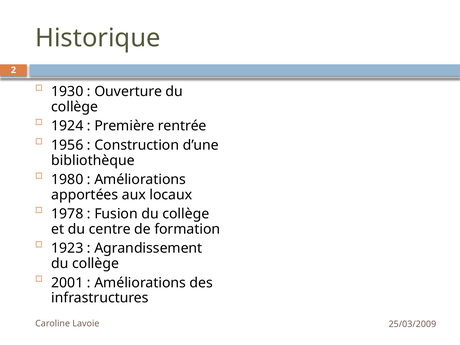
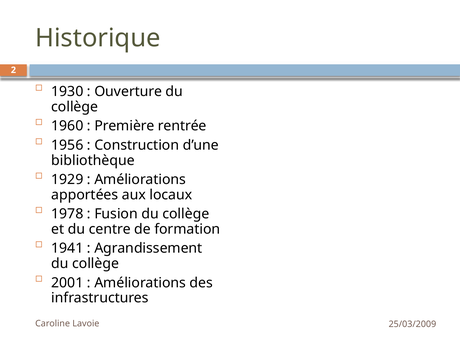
1924: 1924 -> 1960
1980: 1980 -> 1929
1923: 1923 -> 1941
